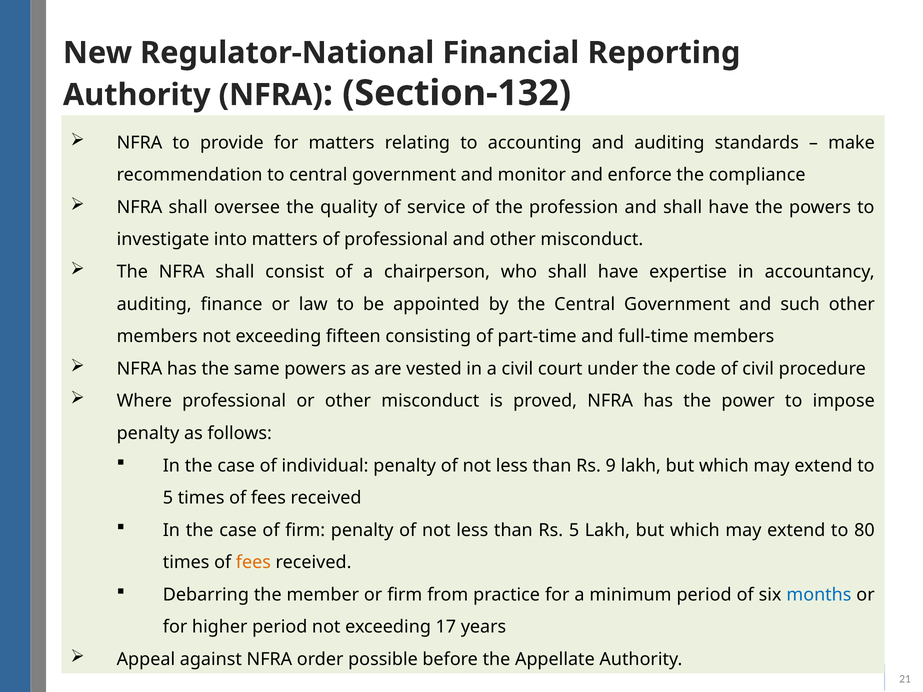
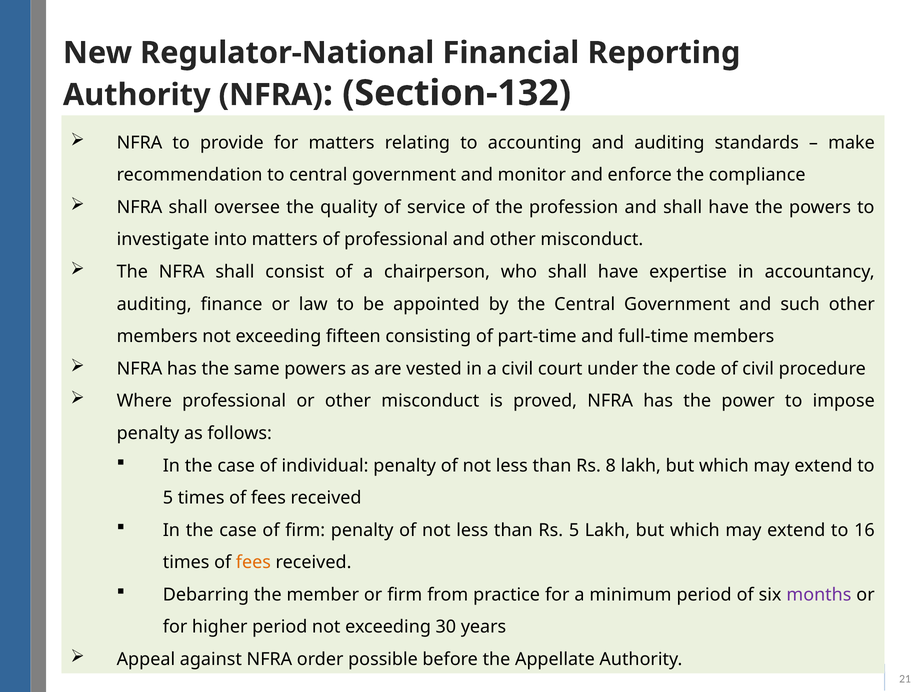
9: 9 -> 8
80: 80 -> 16
months colour: blue -> purple
17: 17 -> 30
